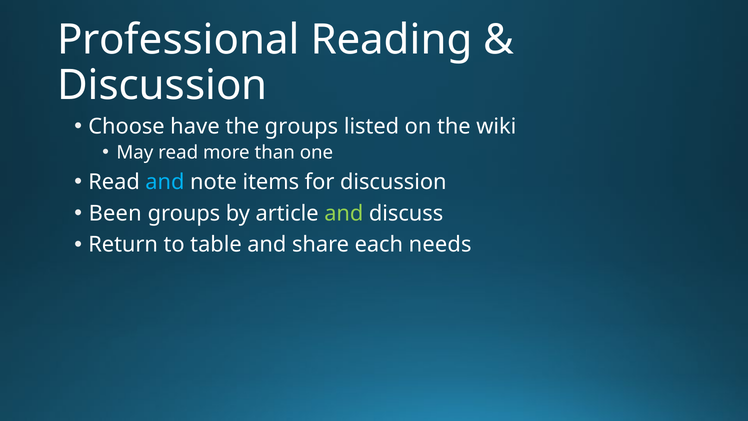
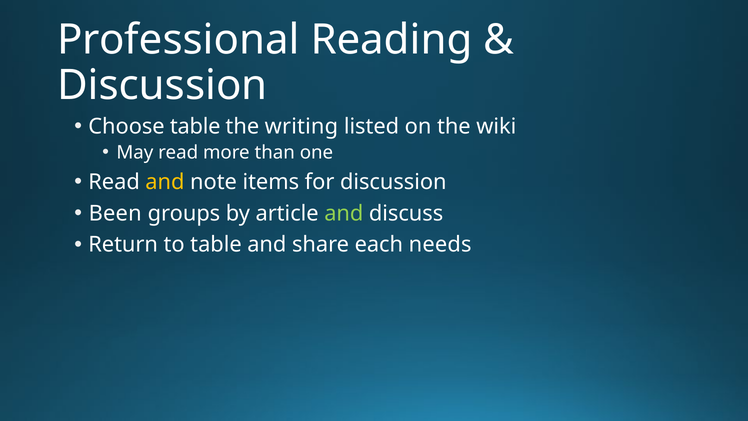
Choose have: have -> table
the groups: groups -> writing
and at (165, 182) colour: light blue -> yellow
